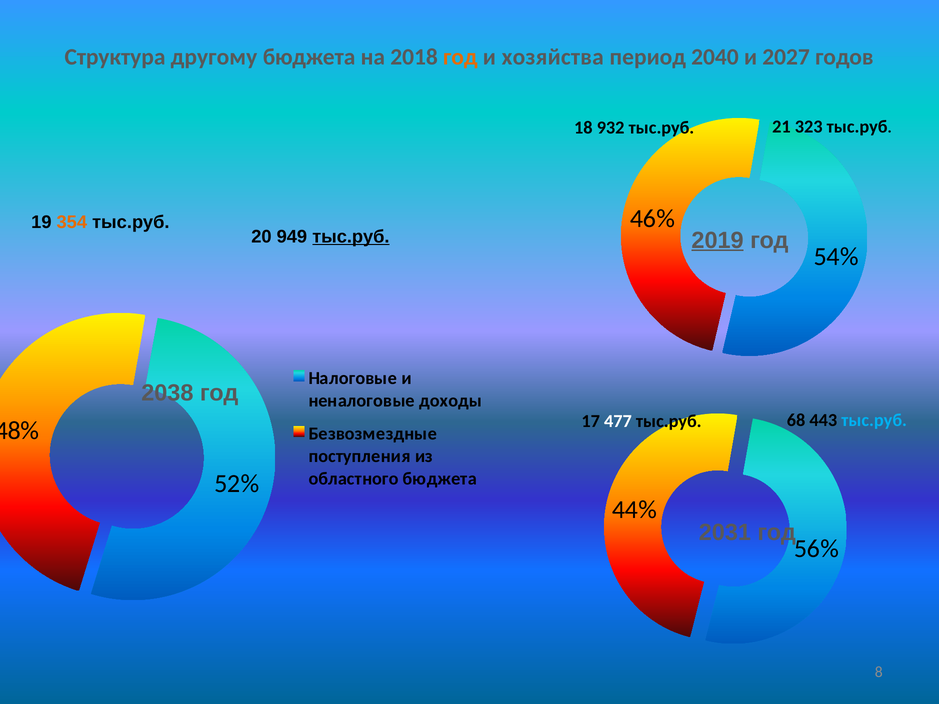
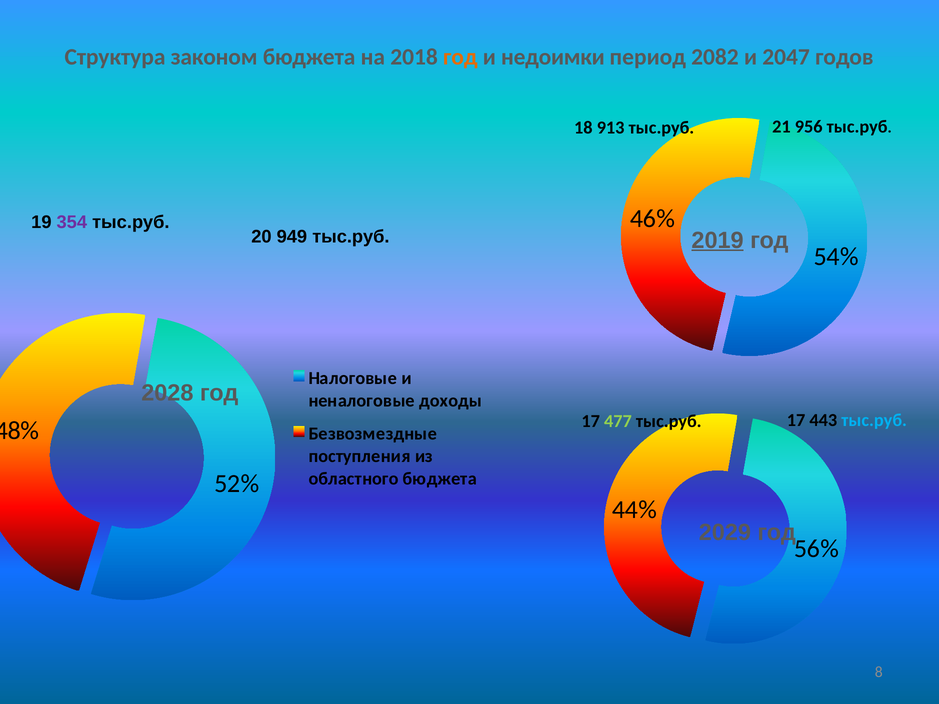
другому: другому -> законом
хозяйства: хозяйства -> недоимки
2040: 2040 -> 2082
2027: 2027 -> 2047
323: 323 -> 956
932: 932 -> 913
354 colour: orange -> purple
тыс.руб at (351, 237) underline: present -> none
2038: 2038 -> 2028
477 colour: white -> light green
тыс.руб 68: 68 -> 17
2031: 2031 -> 2029
